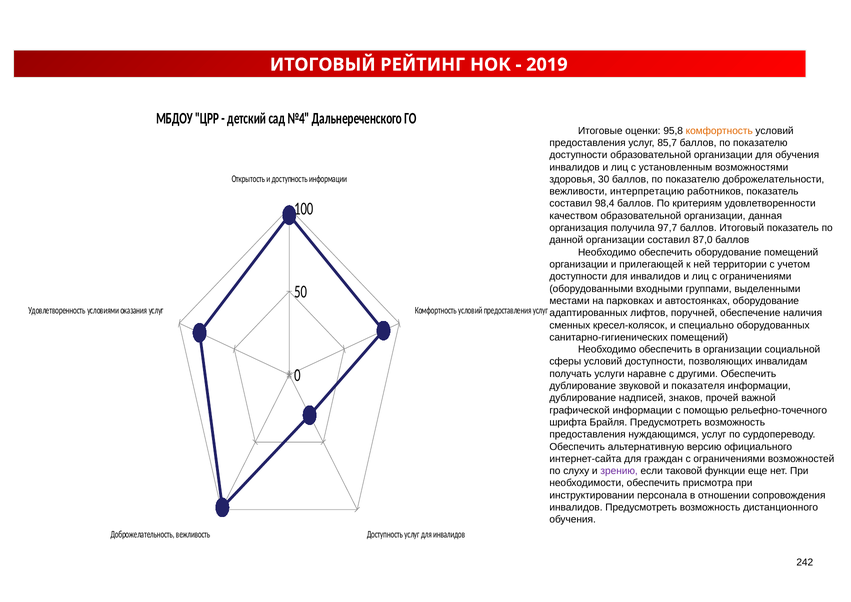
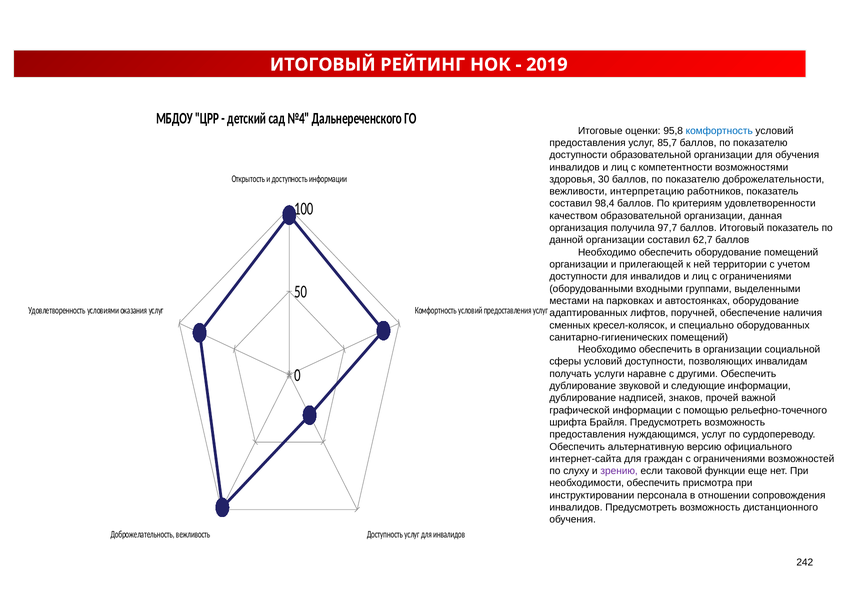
комфортность at (719, 131) colour: orange -> blue
установленным: установленным -> компетентности
87,0: 87,0 -> 62,7
показателя: показателя -> следующие
